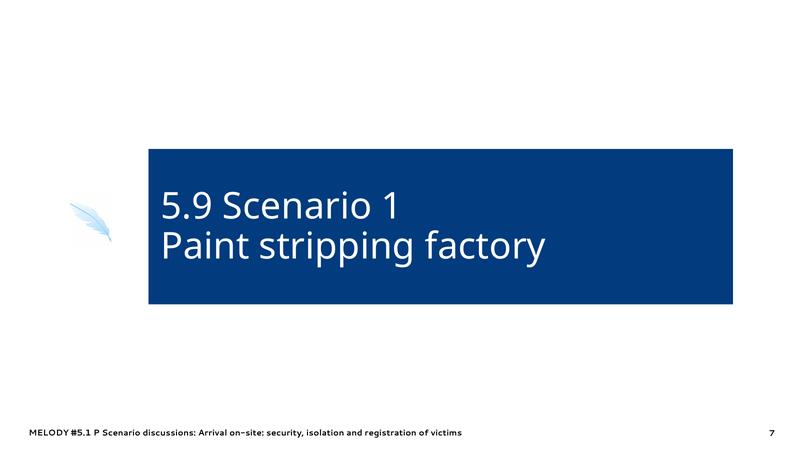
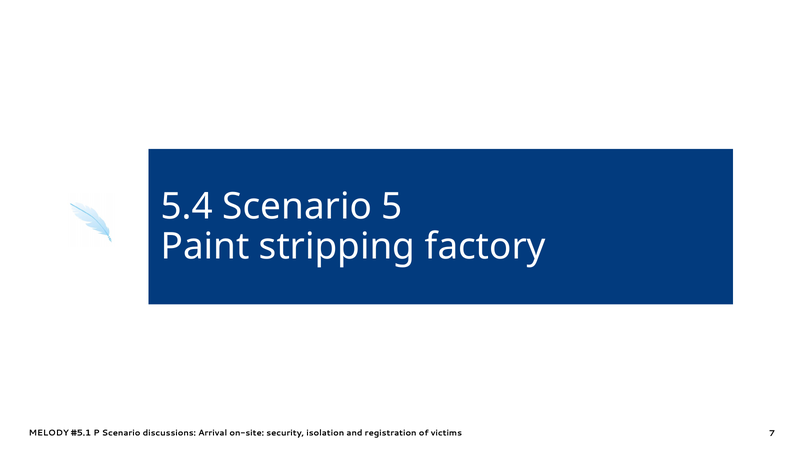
5.9: 5.9 -> 5.4
1: 1 -> 5
